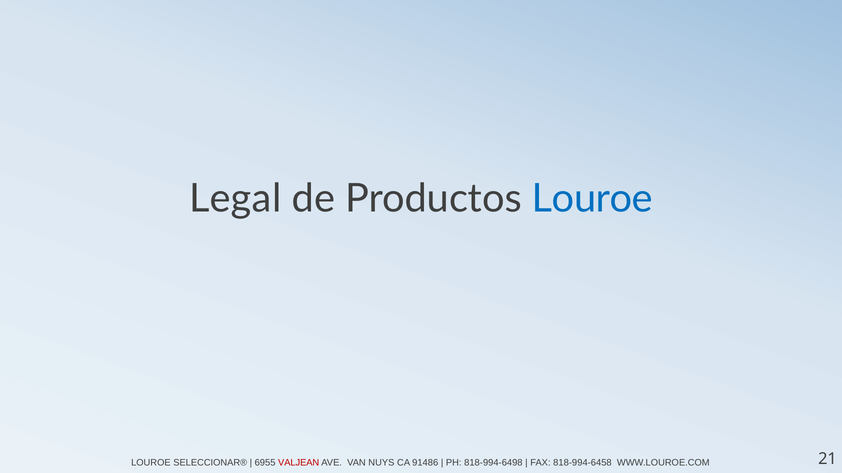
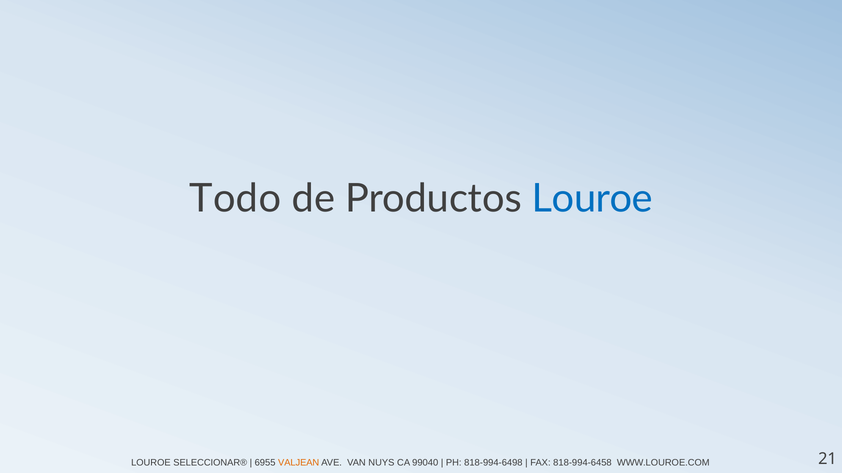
Legal: Legal -> Todo
VALJEAN colour: red -> orange
91486: 91486 -> 99040
